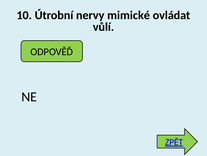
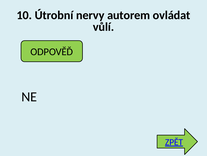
mimické: mimické -> autorem
